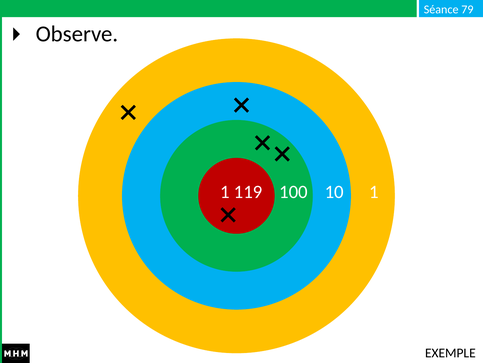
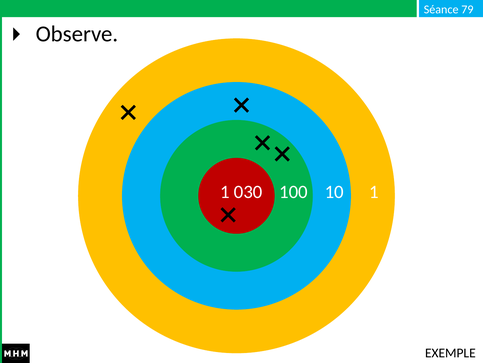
119: 119 -> 030
